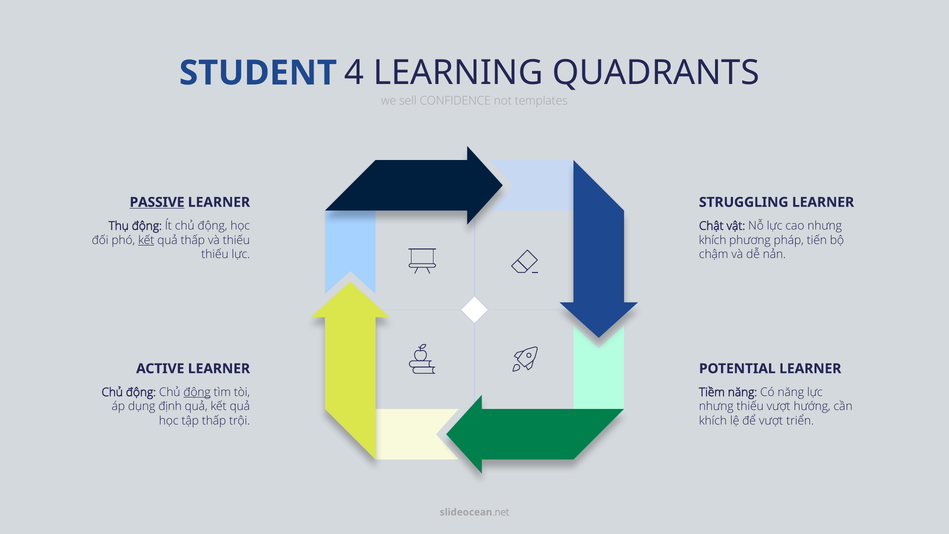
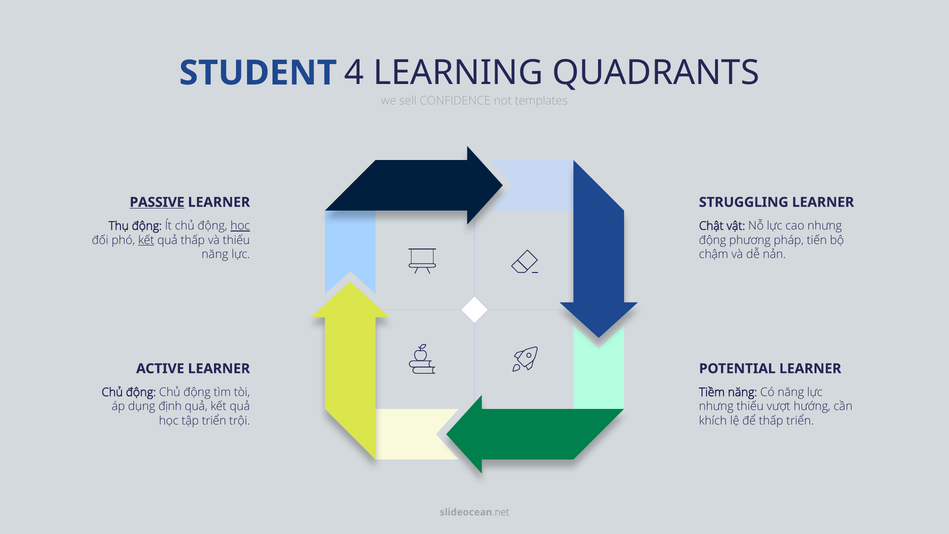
học at (240, 226) underline: none -> present
khích at (713, 240): khích -> động
thiếu at (215, 254): thiếu -> năng
động at (197, 392) underline: present -> none
tập thấp: thấp -> triển
để vượt: vượt -> thấp
